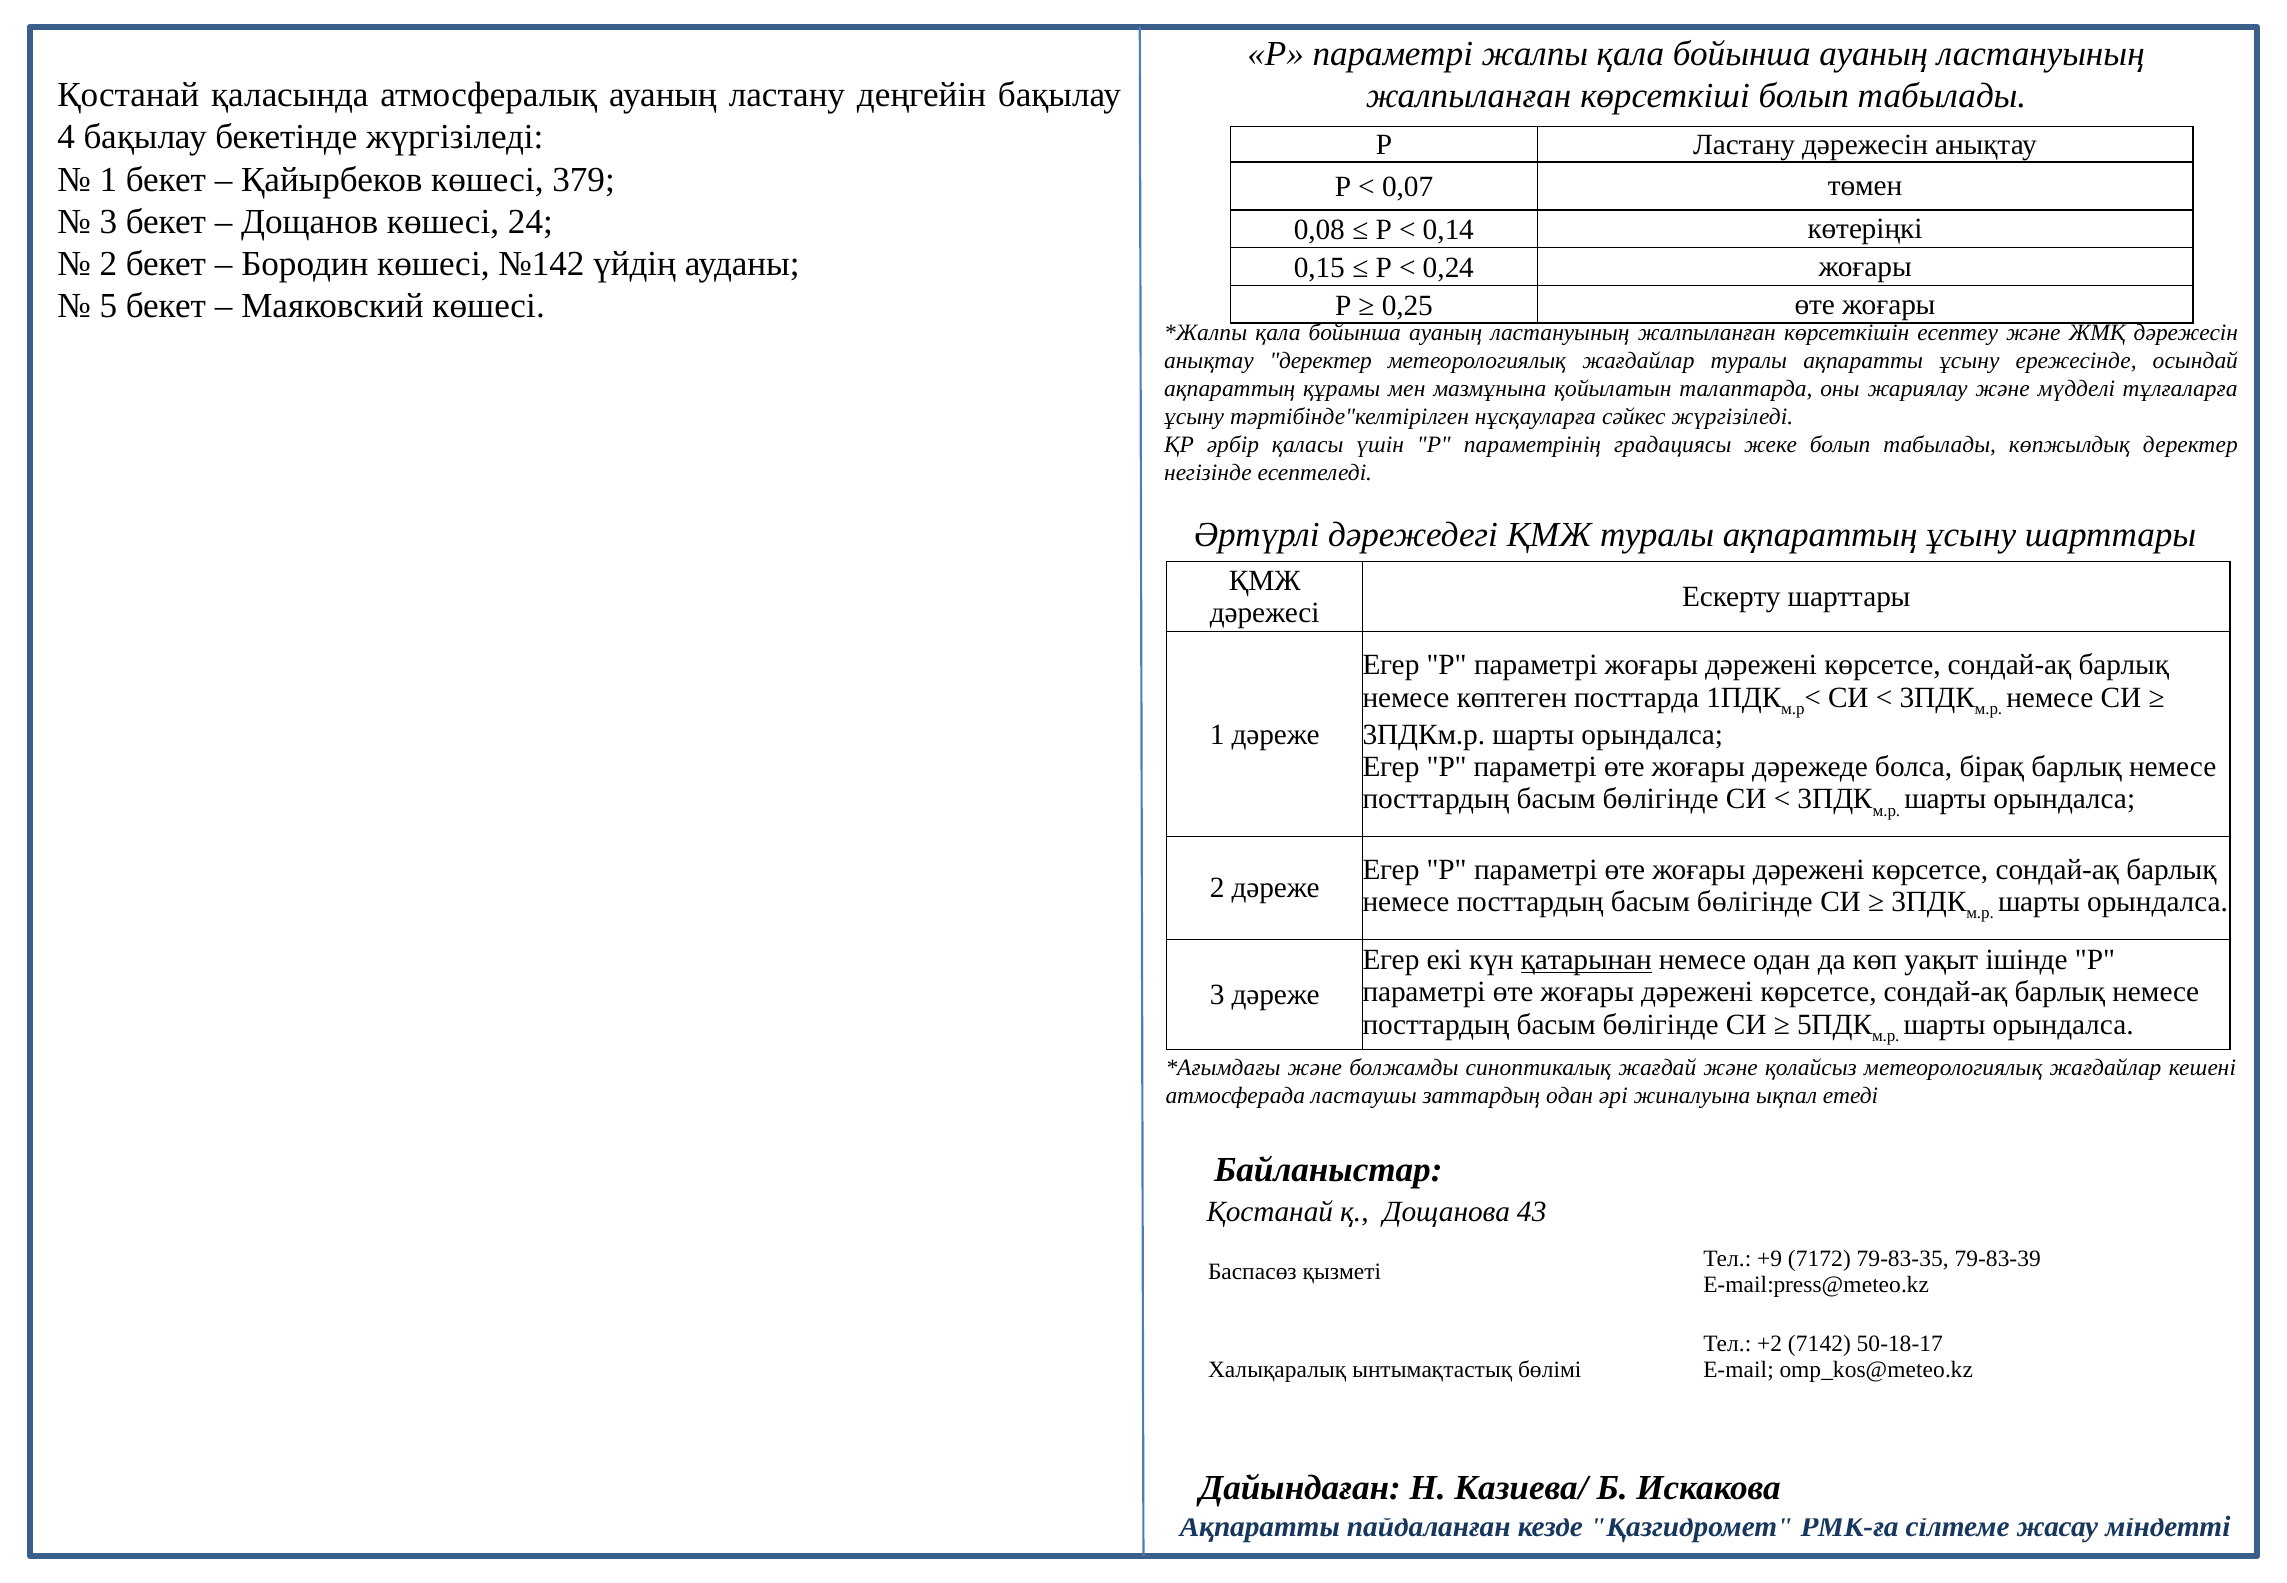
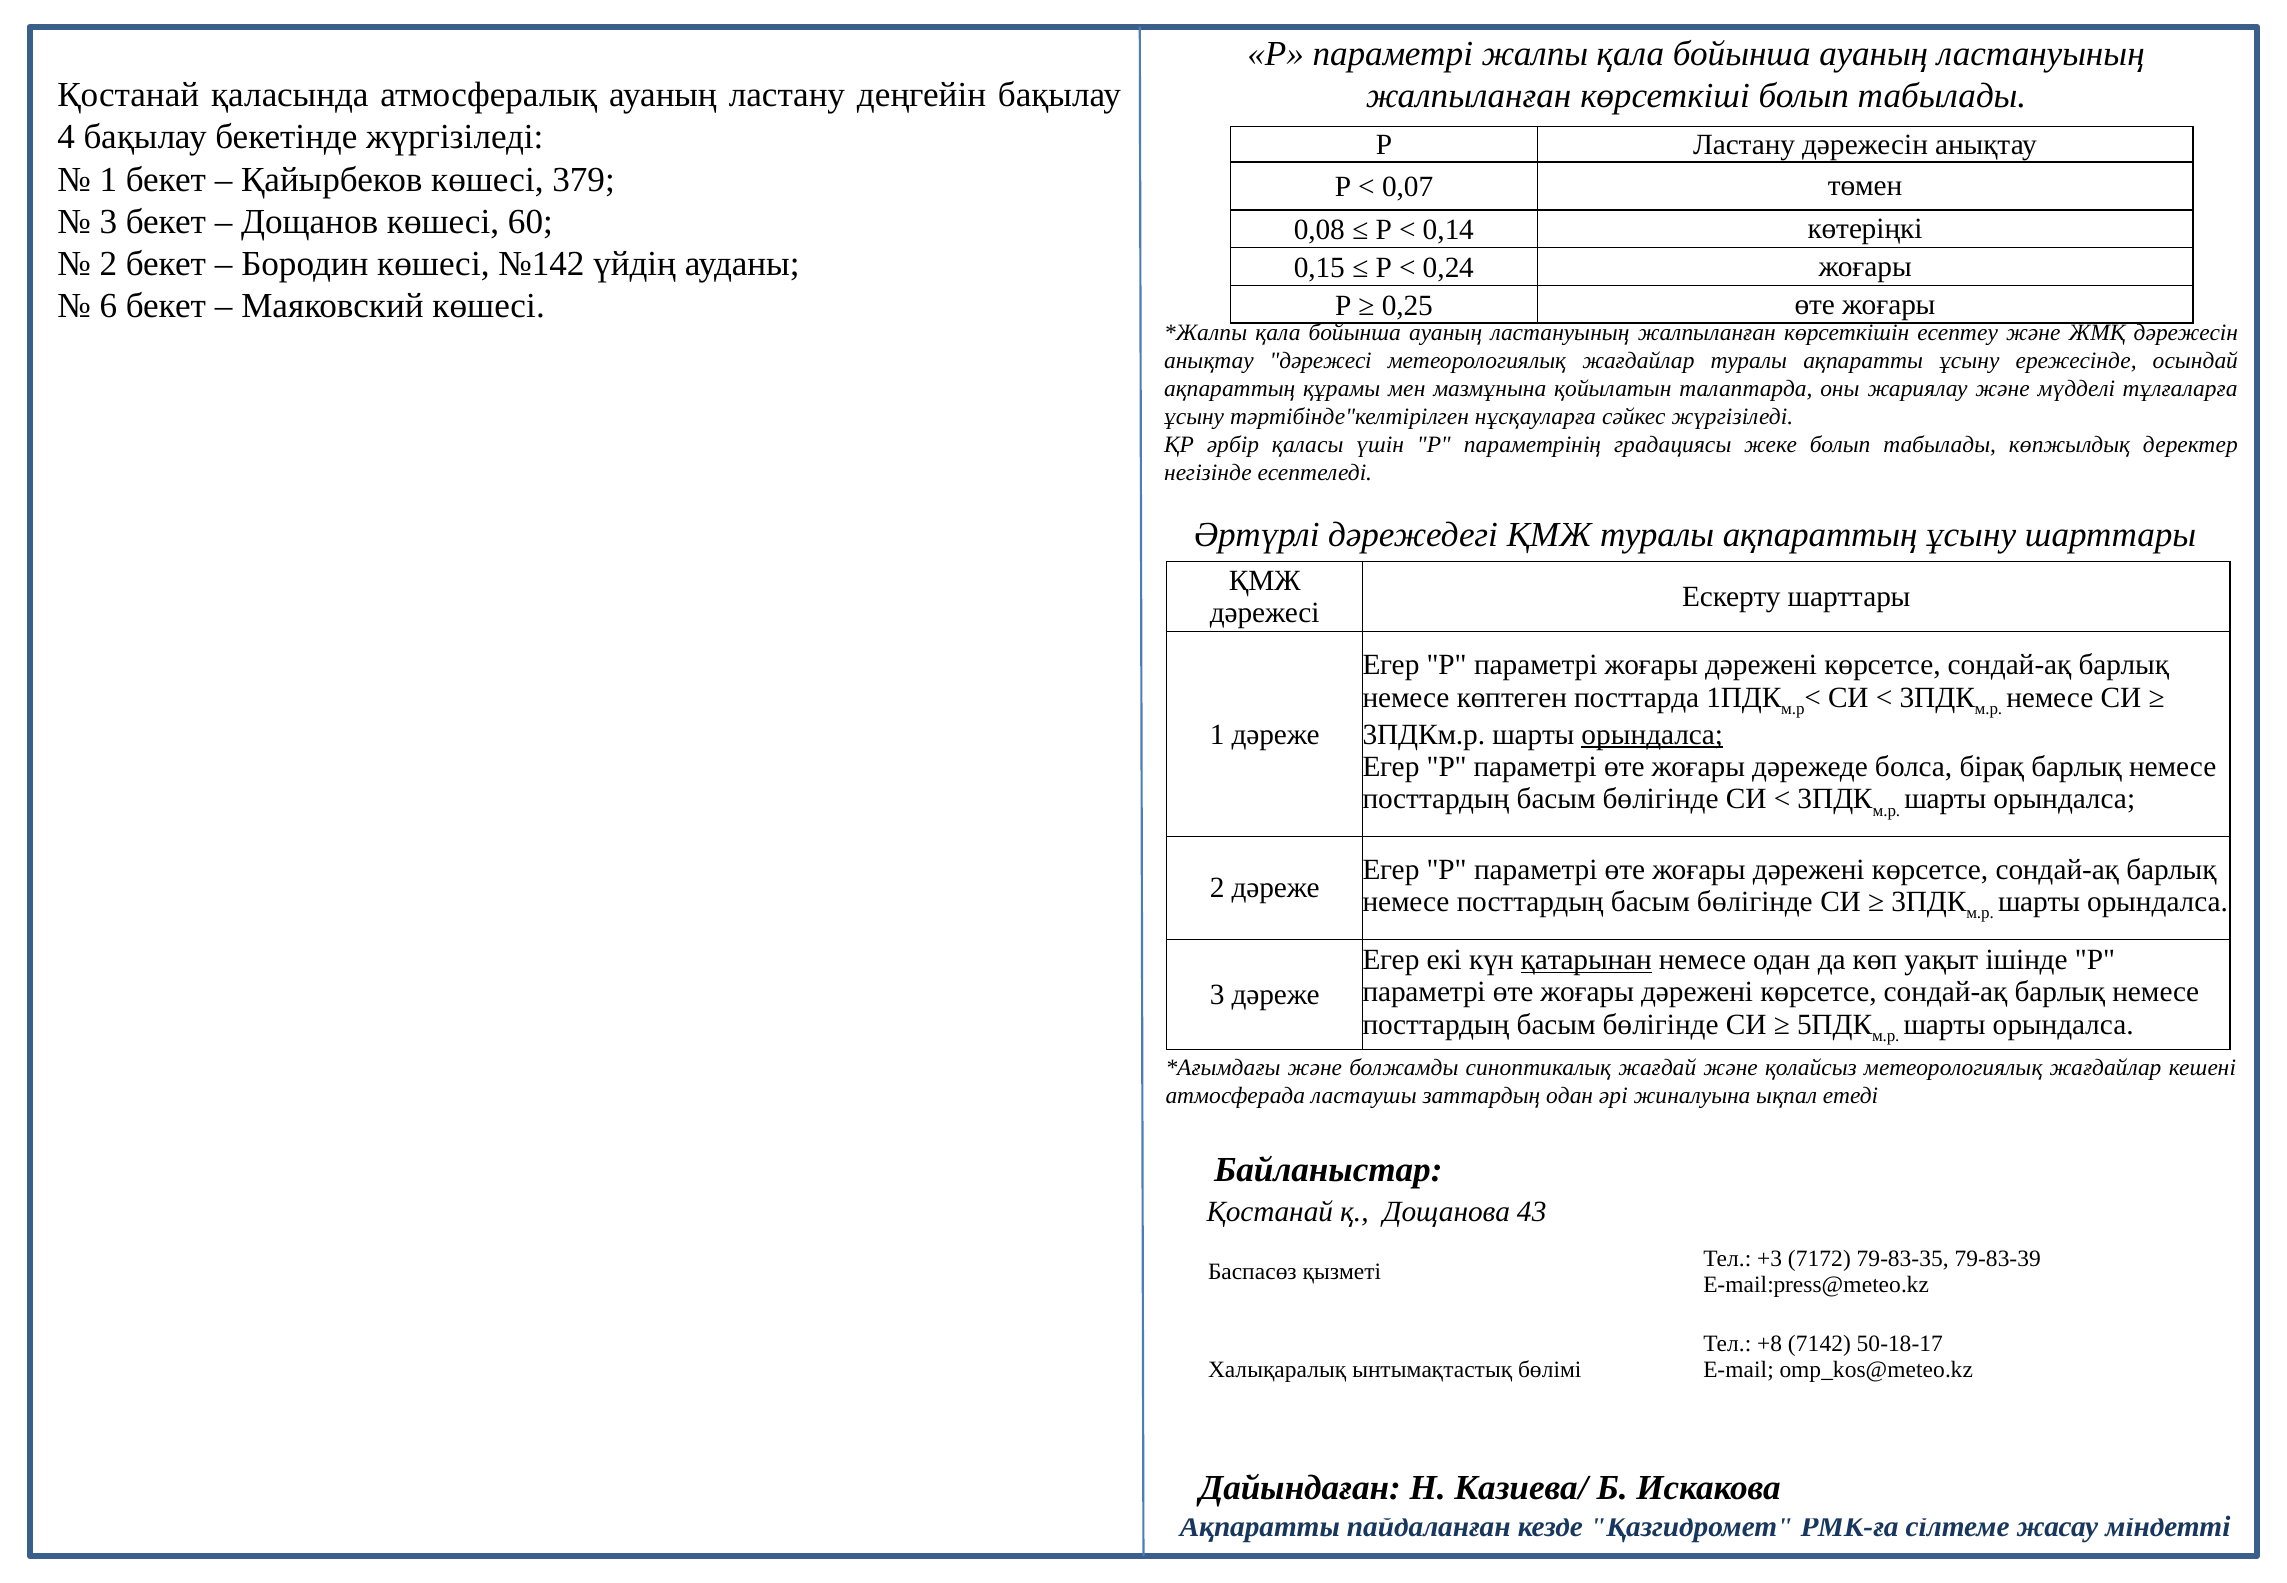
24: 24 -> 60
5: 5 -> 6
анықтау деректер: деректер -> дәрежесі
орындалса at (1652, 735) underline: none -> present
+9: +9 -> +3
+2: +2 -> +8
